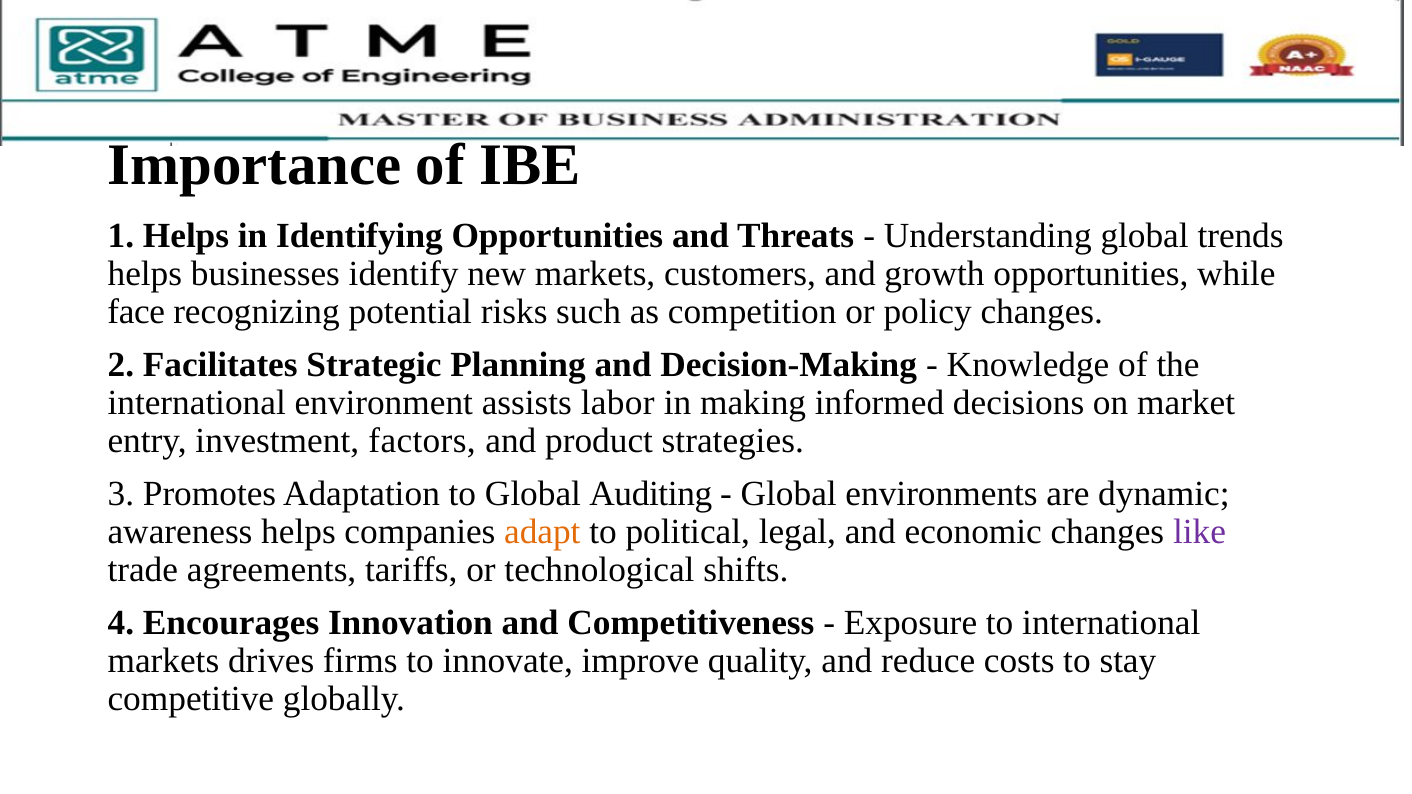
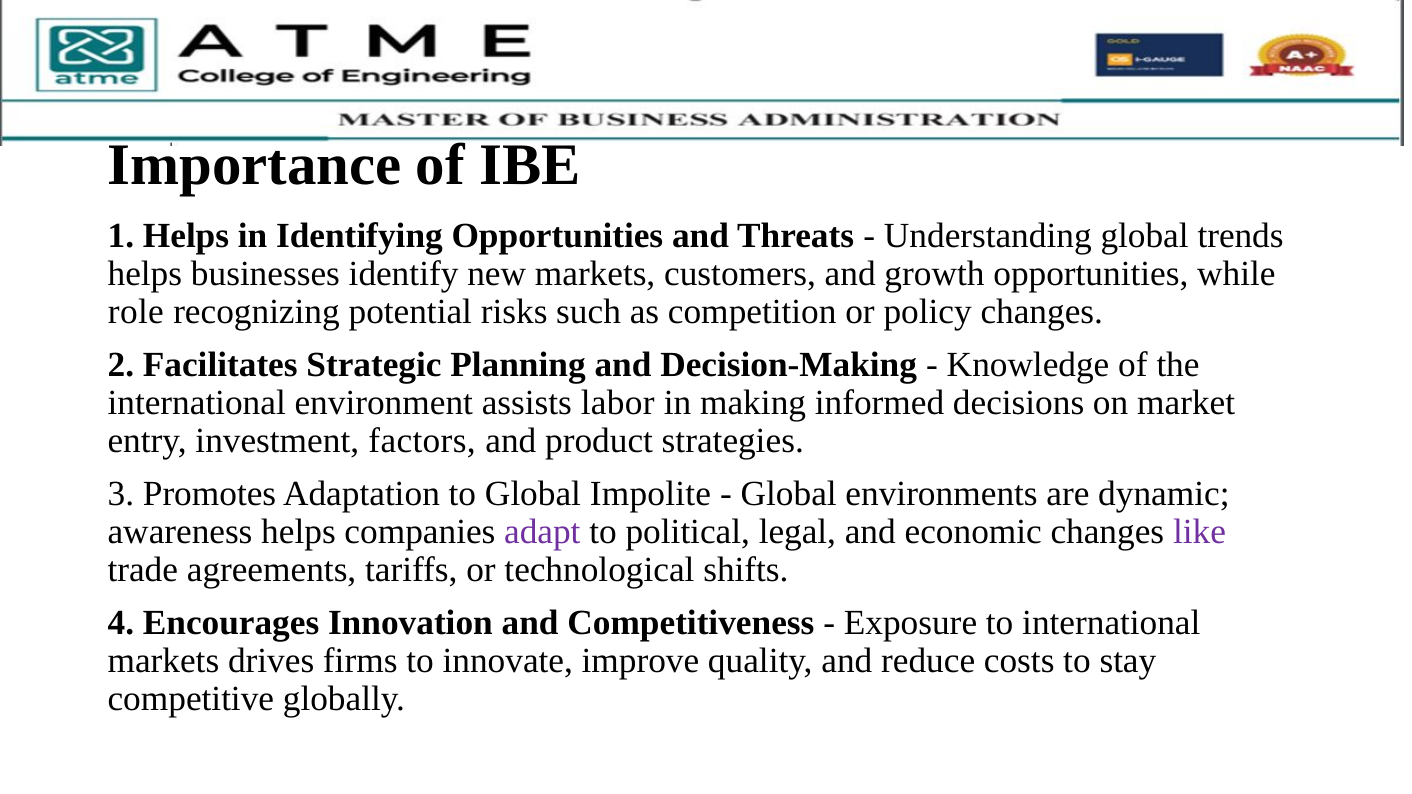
face: face -> role
Auditing: Auditing -> Impolite
adapt colour: orange -> purple
